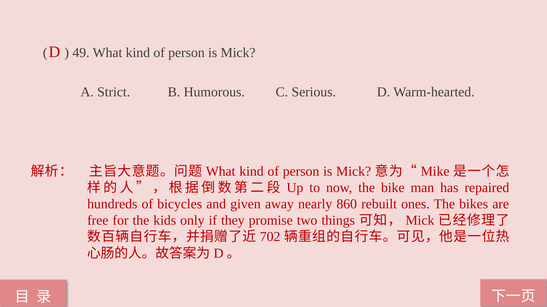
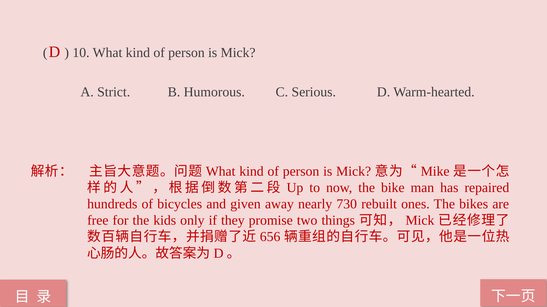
49: 49 -> 10
860: 860 -> 730
702: 702 -> 656
